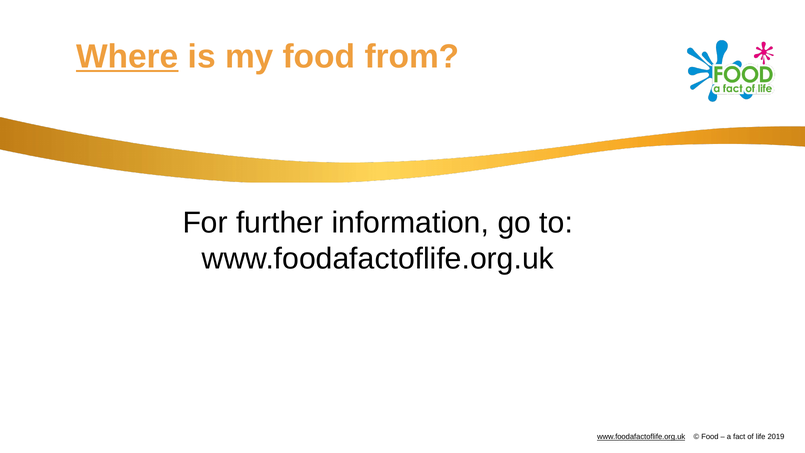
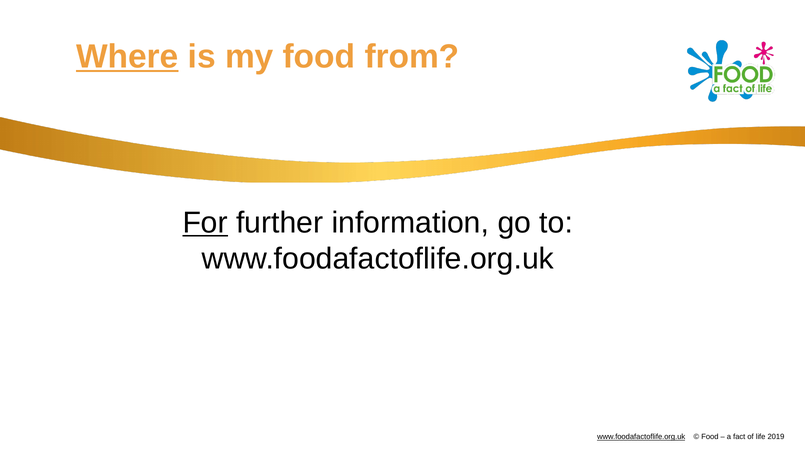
For underline: none -> present
